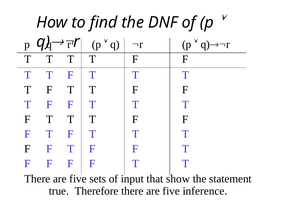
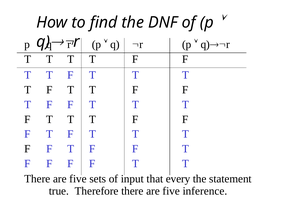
show: show -> every
